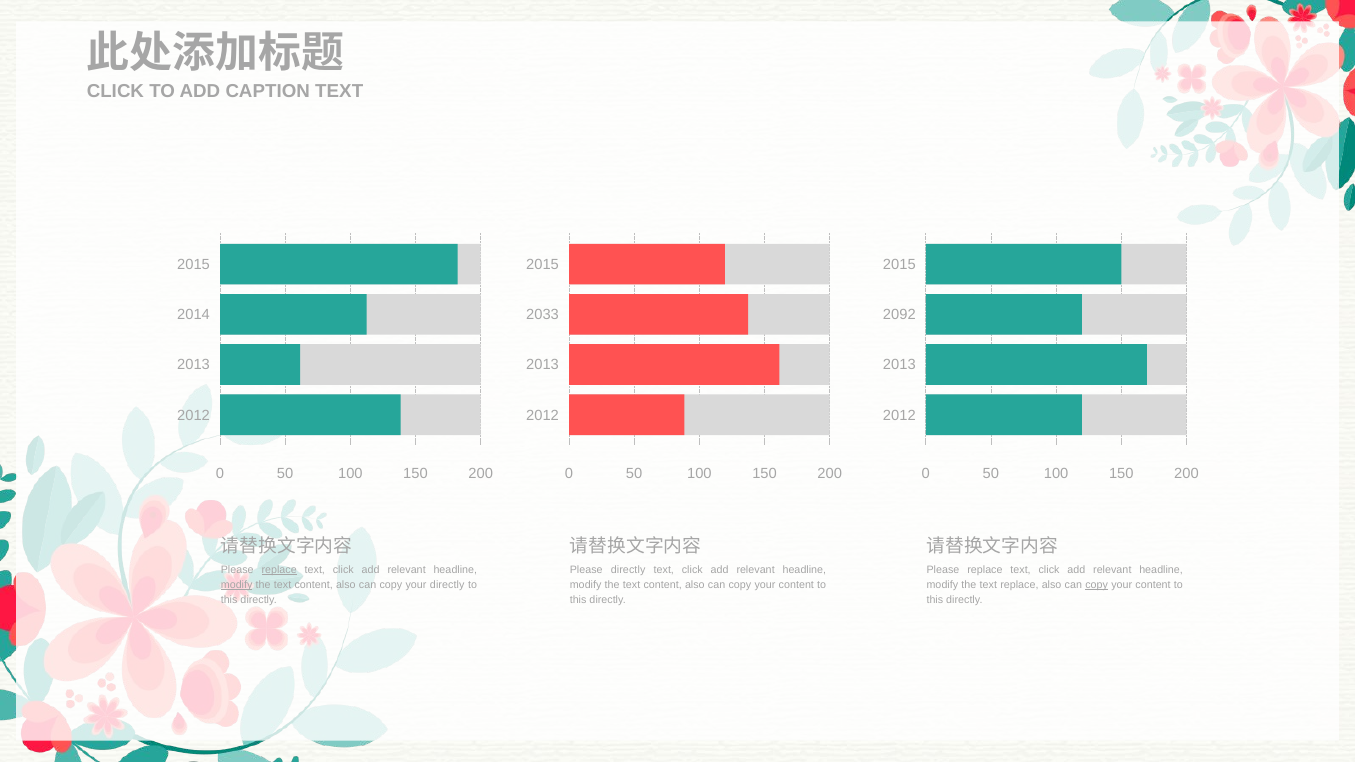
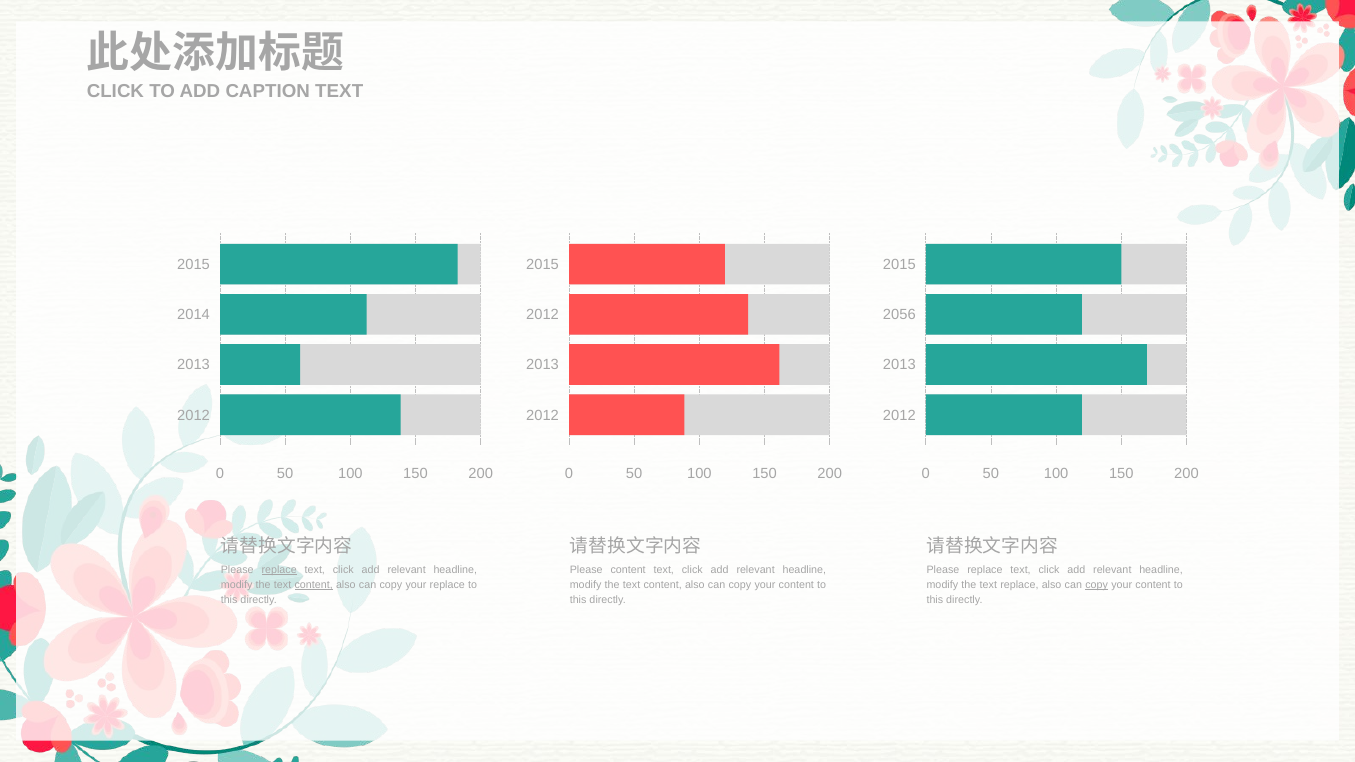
2033 at (543, 315): 2033 -> 2012
2092: 2092 -> 2056
Please directly: directly -> content
modify at (237, 585) underline: present -> none
content at (314, 585) underline: none -> present
your directly: directly -> replace
